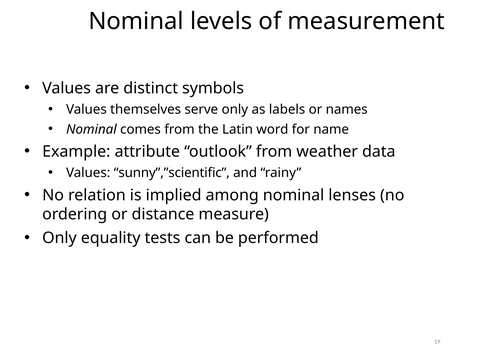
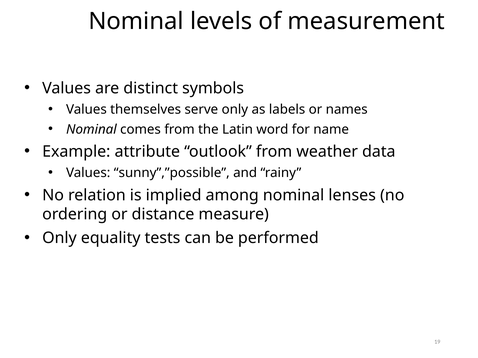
sunny”,”scientific: sunny”,”scientific -> sunny”,”possible
